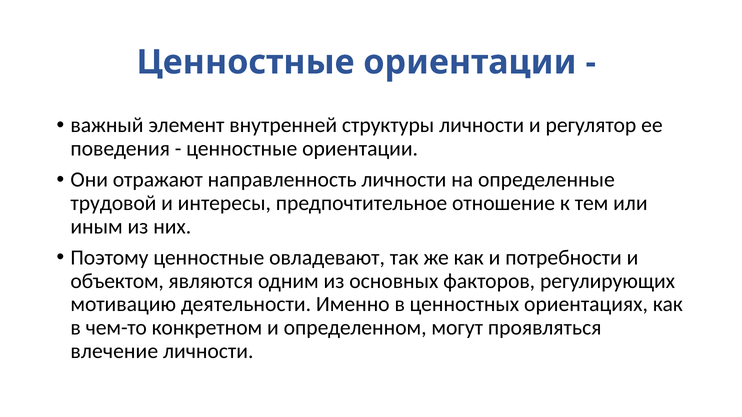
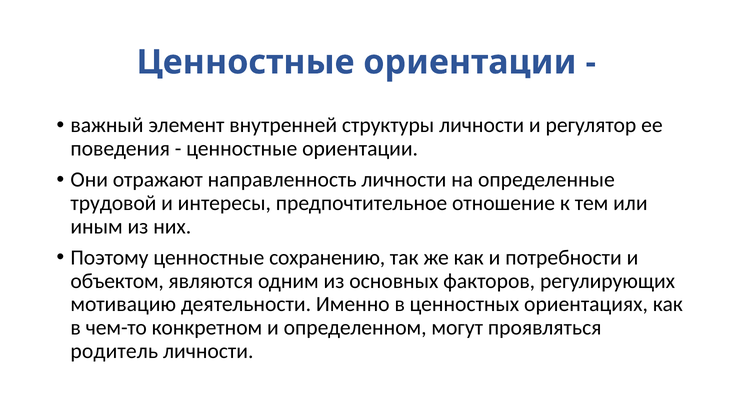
овладевают: овладевают -> сохранению
влечение: влечение -> родитель
